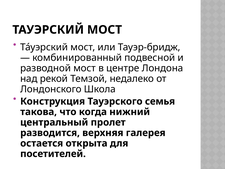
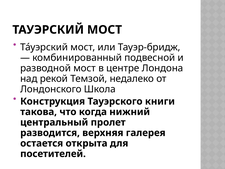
семья: семья -> книги
